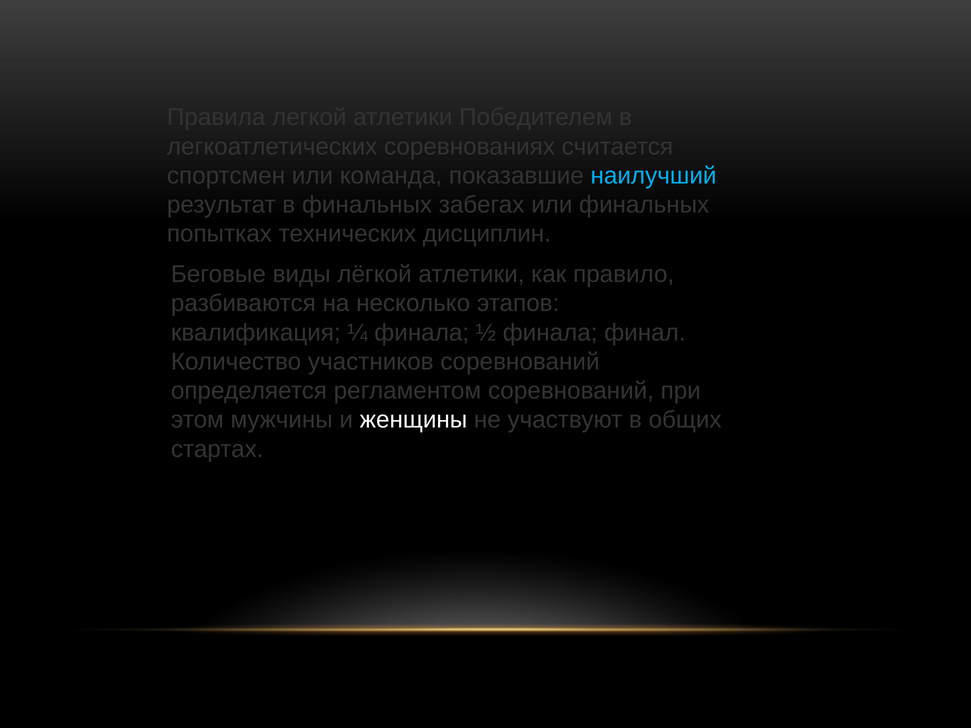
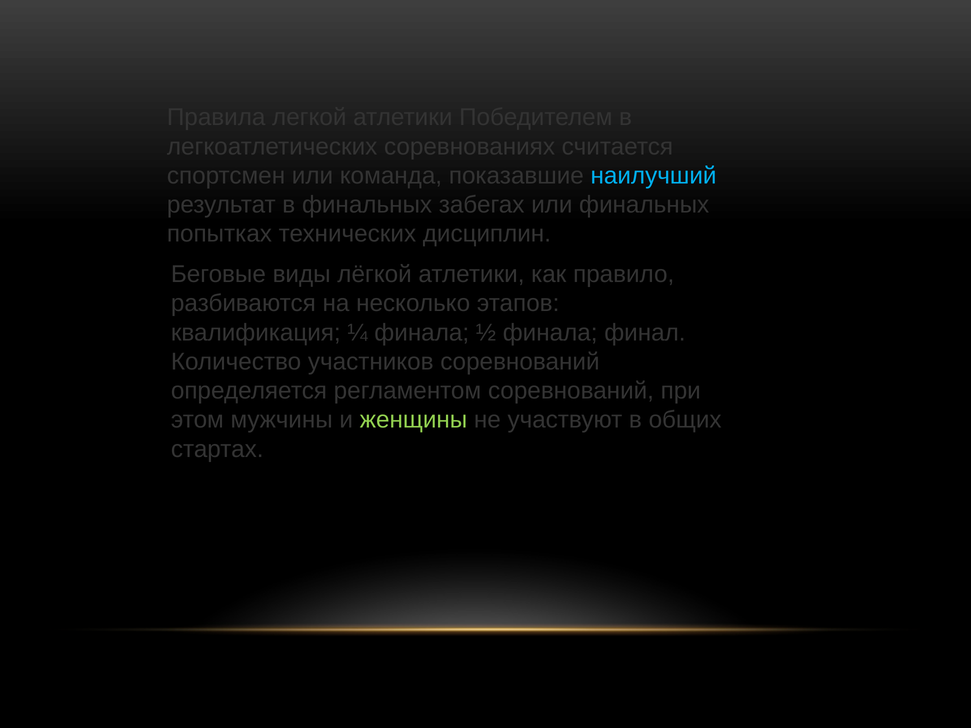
женщины colour: white -> light green
